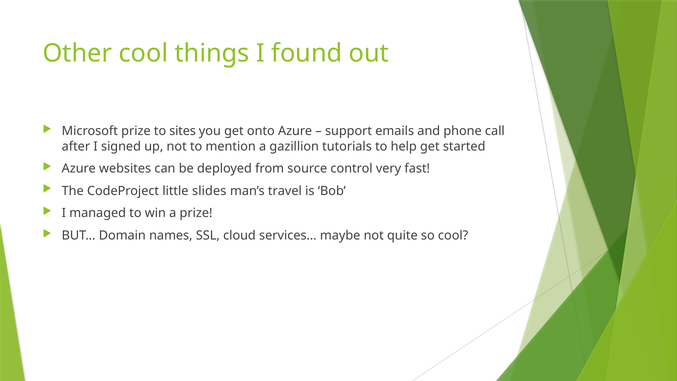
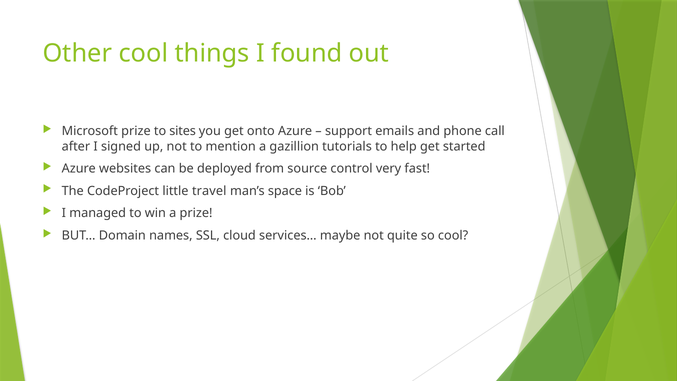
slides: slides -> travel
travel: travel -> space
